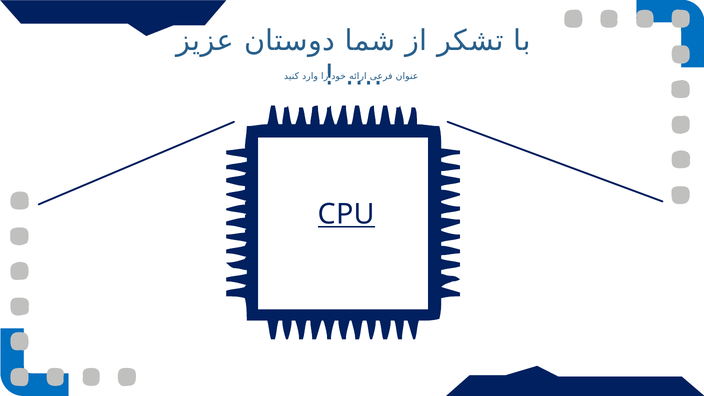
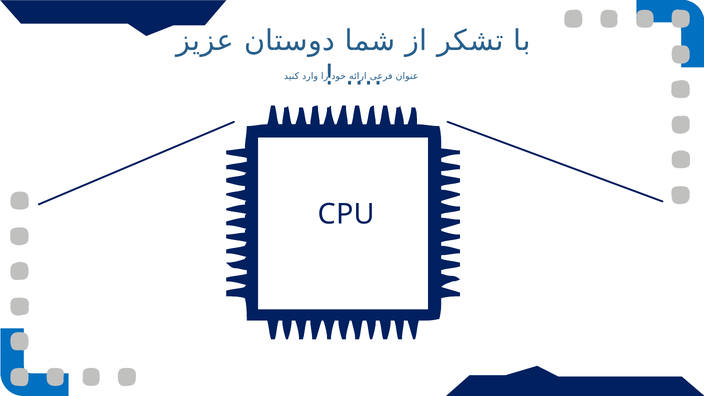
CPU underline: present -> none
